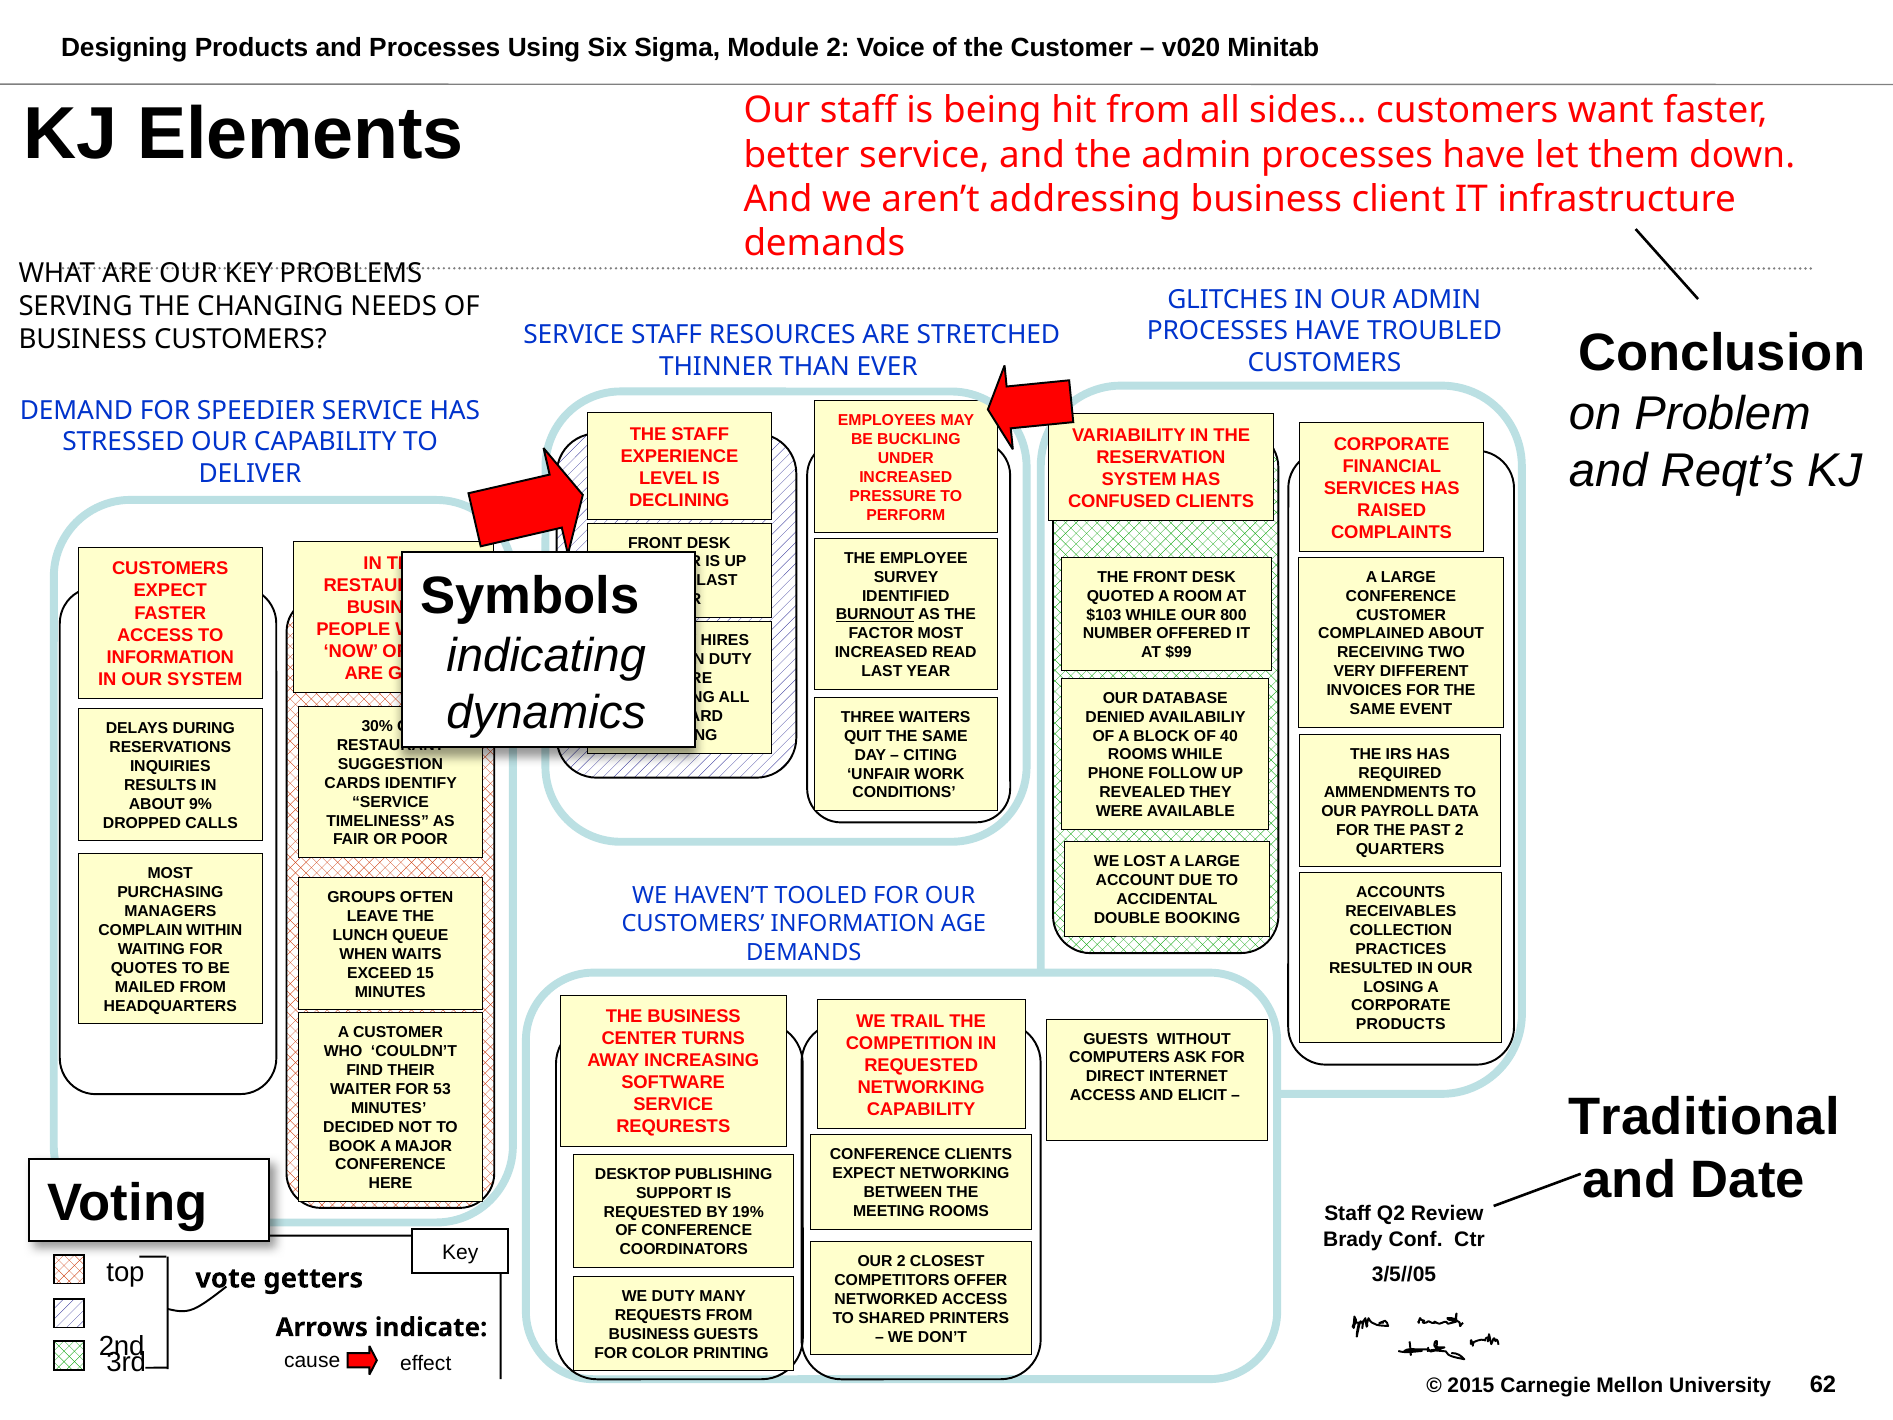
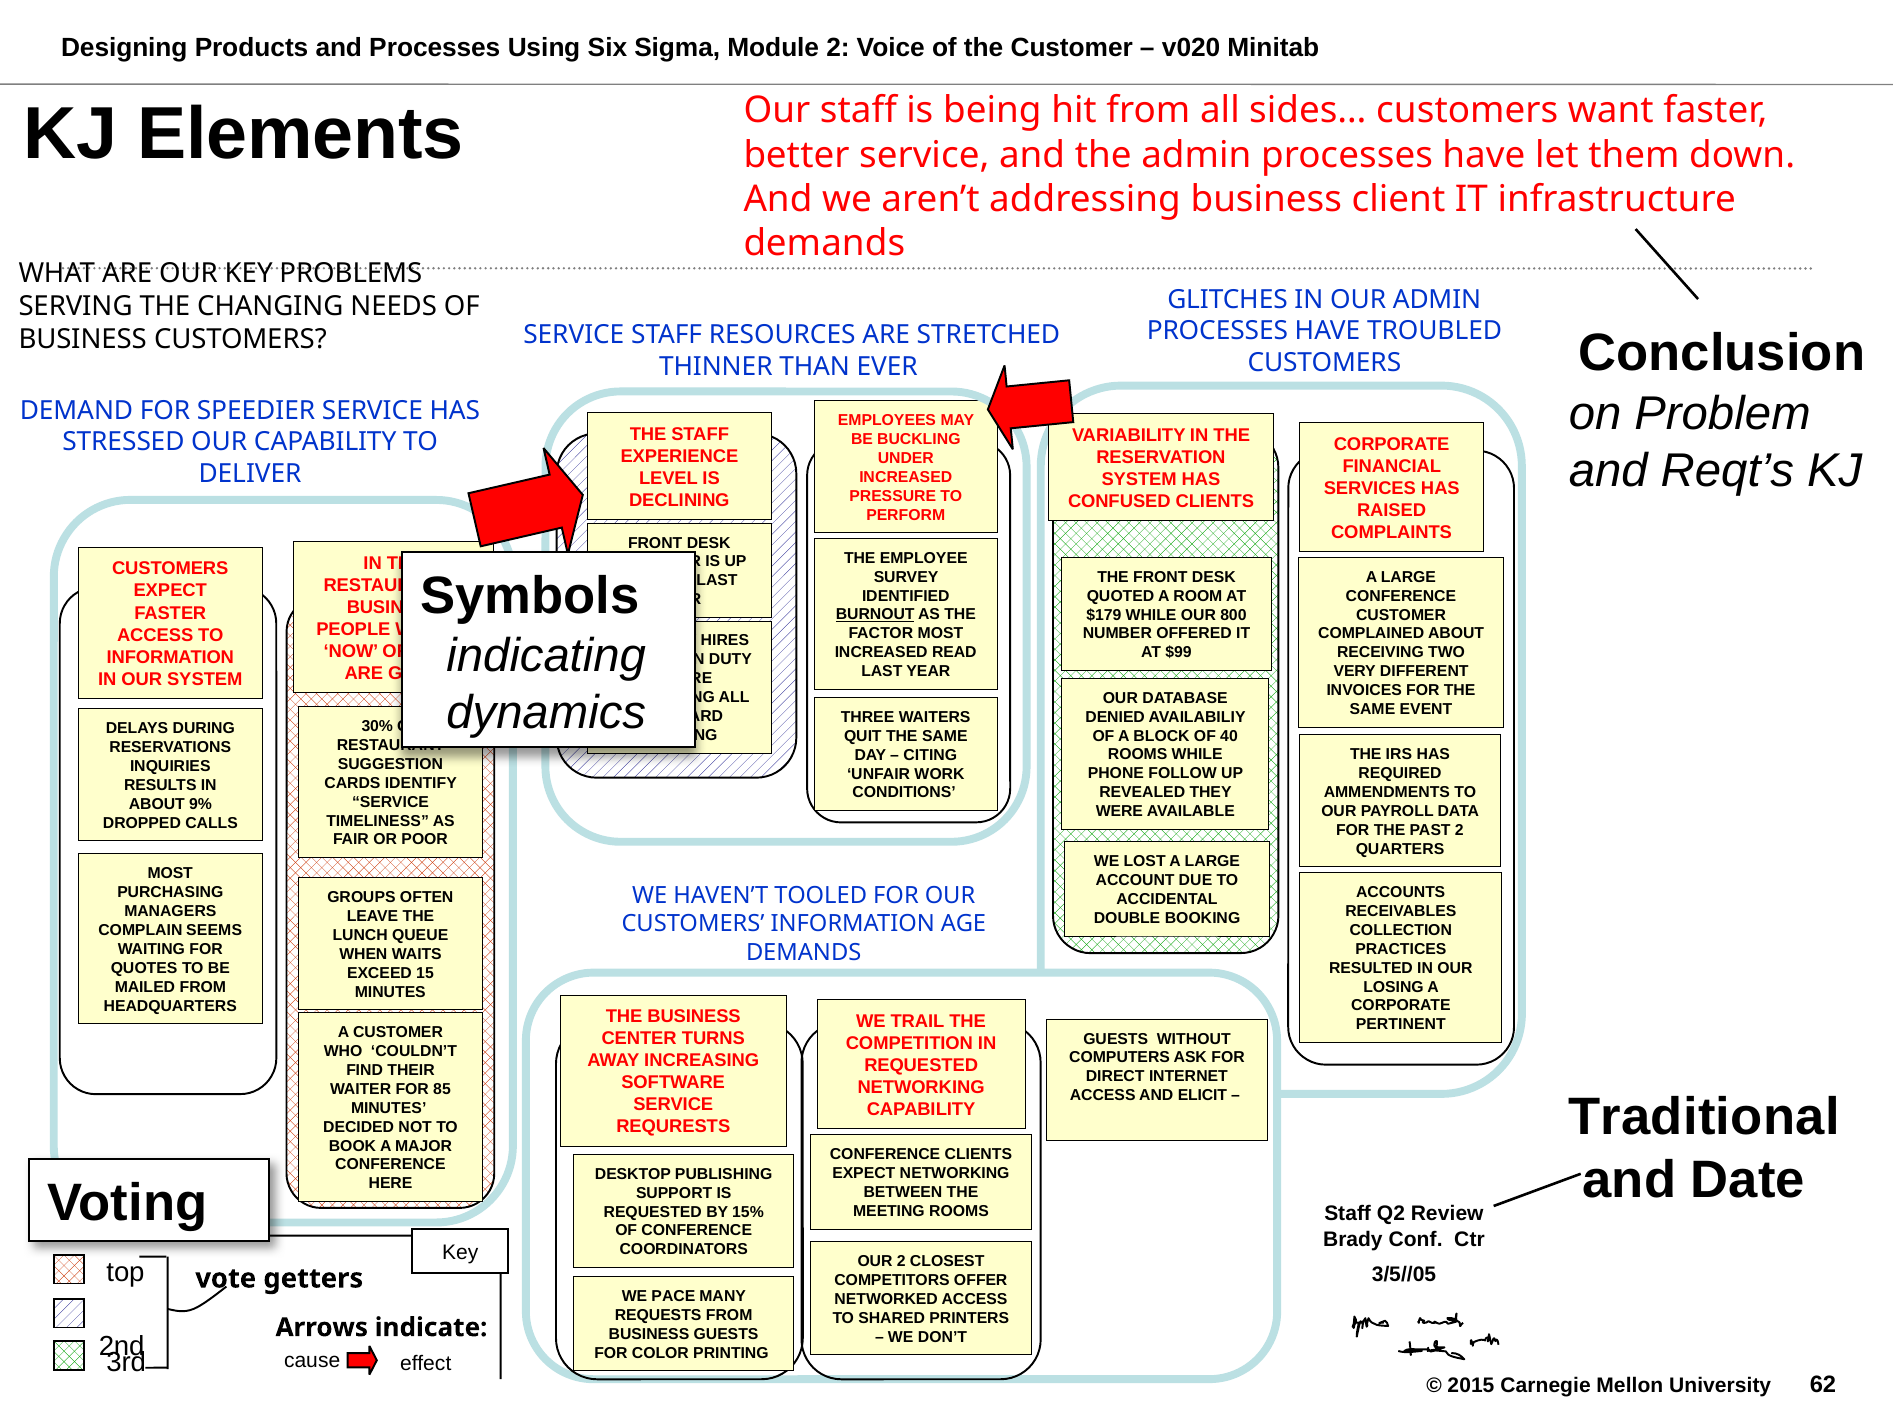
$103: $103 -> $179
WITHIN: WITHIN -> SEEMS
PRODUCTS at (1401, 1025): PRODUCTS -> PERTINENT
53: 53 -> 85
19%: 19% -> 15%
WE DUTY: DUTY -> PACE
